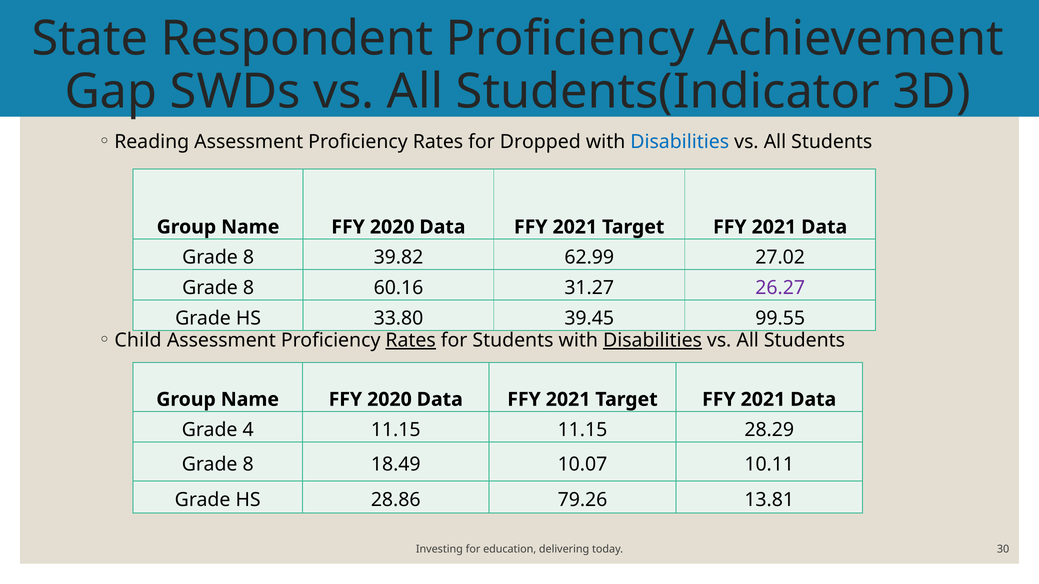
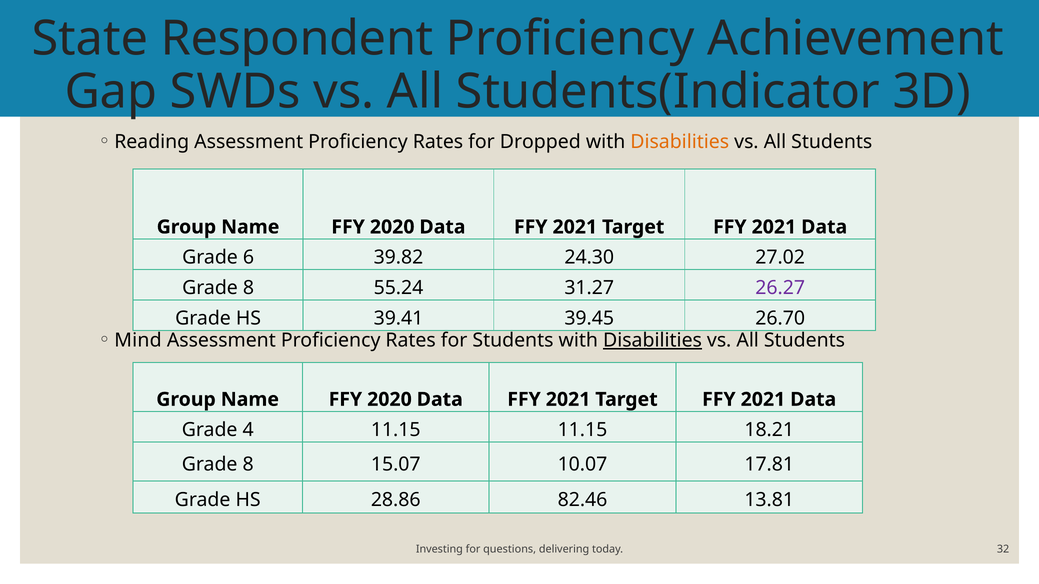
Disabilities at (680, 142) colour: blue -> orange
8 at (249, 258): 8 -> 6
62.99: 62.99 -> 24.30
60.16: 60.16 -> 55.24
33.80: 33.80 -> 39.41
99.55: 99.55 -> 26.70
Child: Child -> Mind
Rates at (411, 341) underline: present -> none
28.29: 28.29 -> 18.21
18.49: 18.49 -> 15.07
10.11: 10.11 -> 17.81
79.26: 79.26 -> 82.46
education: education -> questions
30: 30 -> 32
